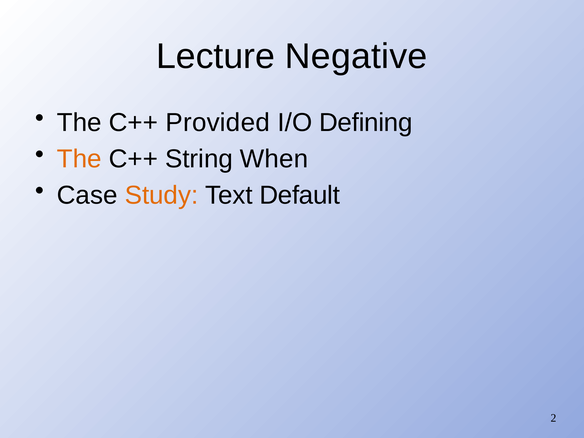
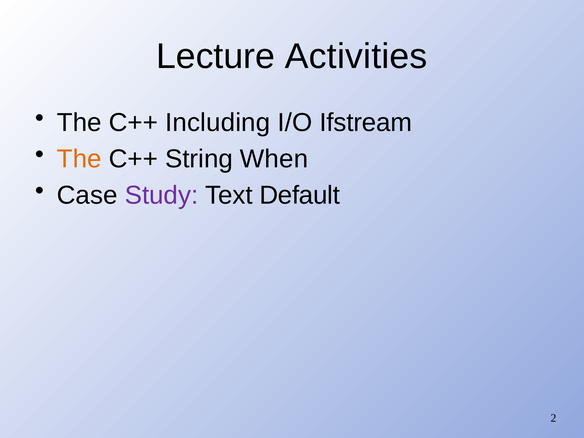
Negative: Negative -> Activities
Provided: Provided -> Including
Defining: Defining -> Ifstream
Study colour: orange -> purple
